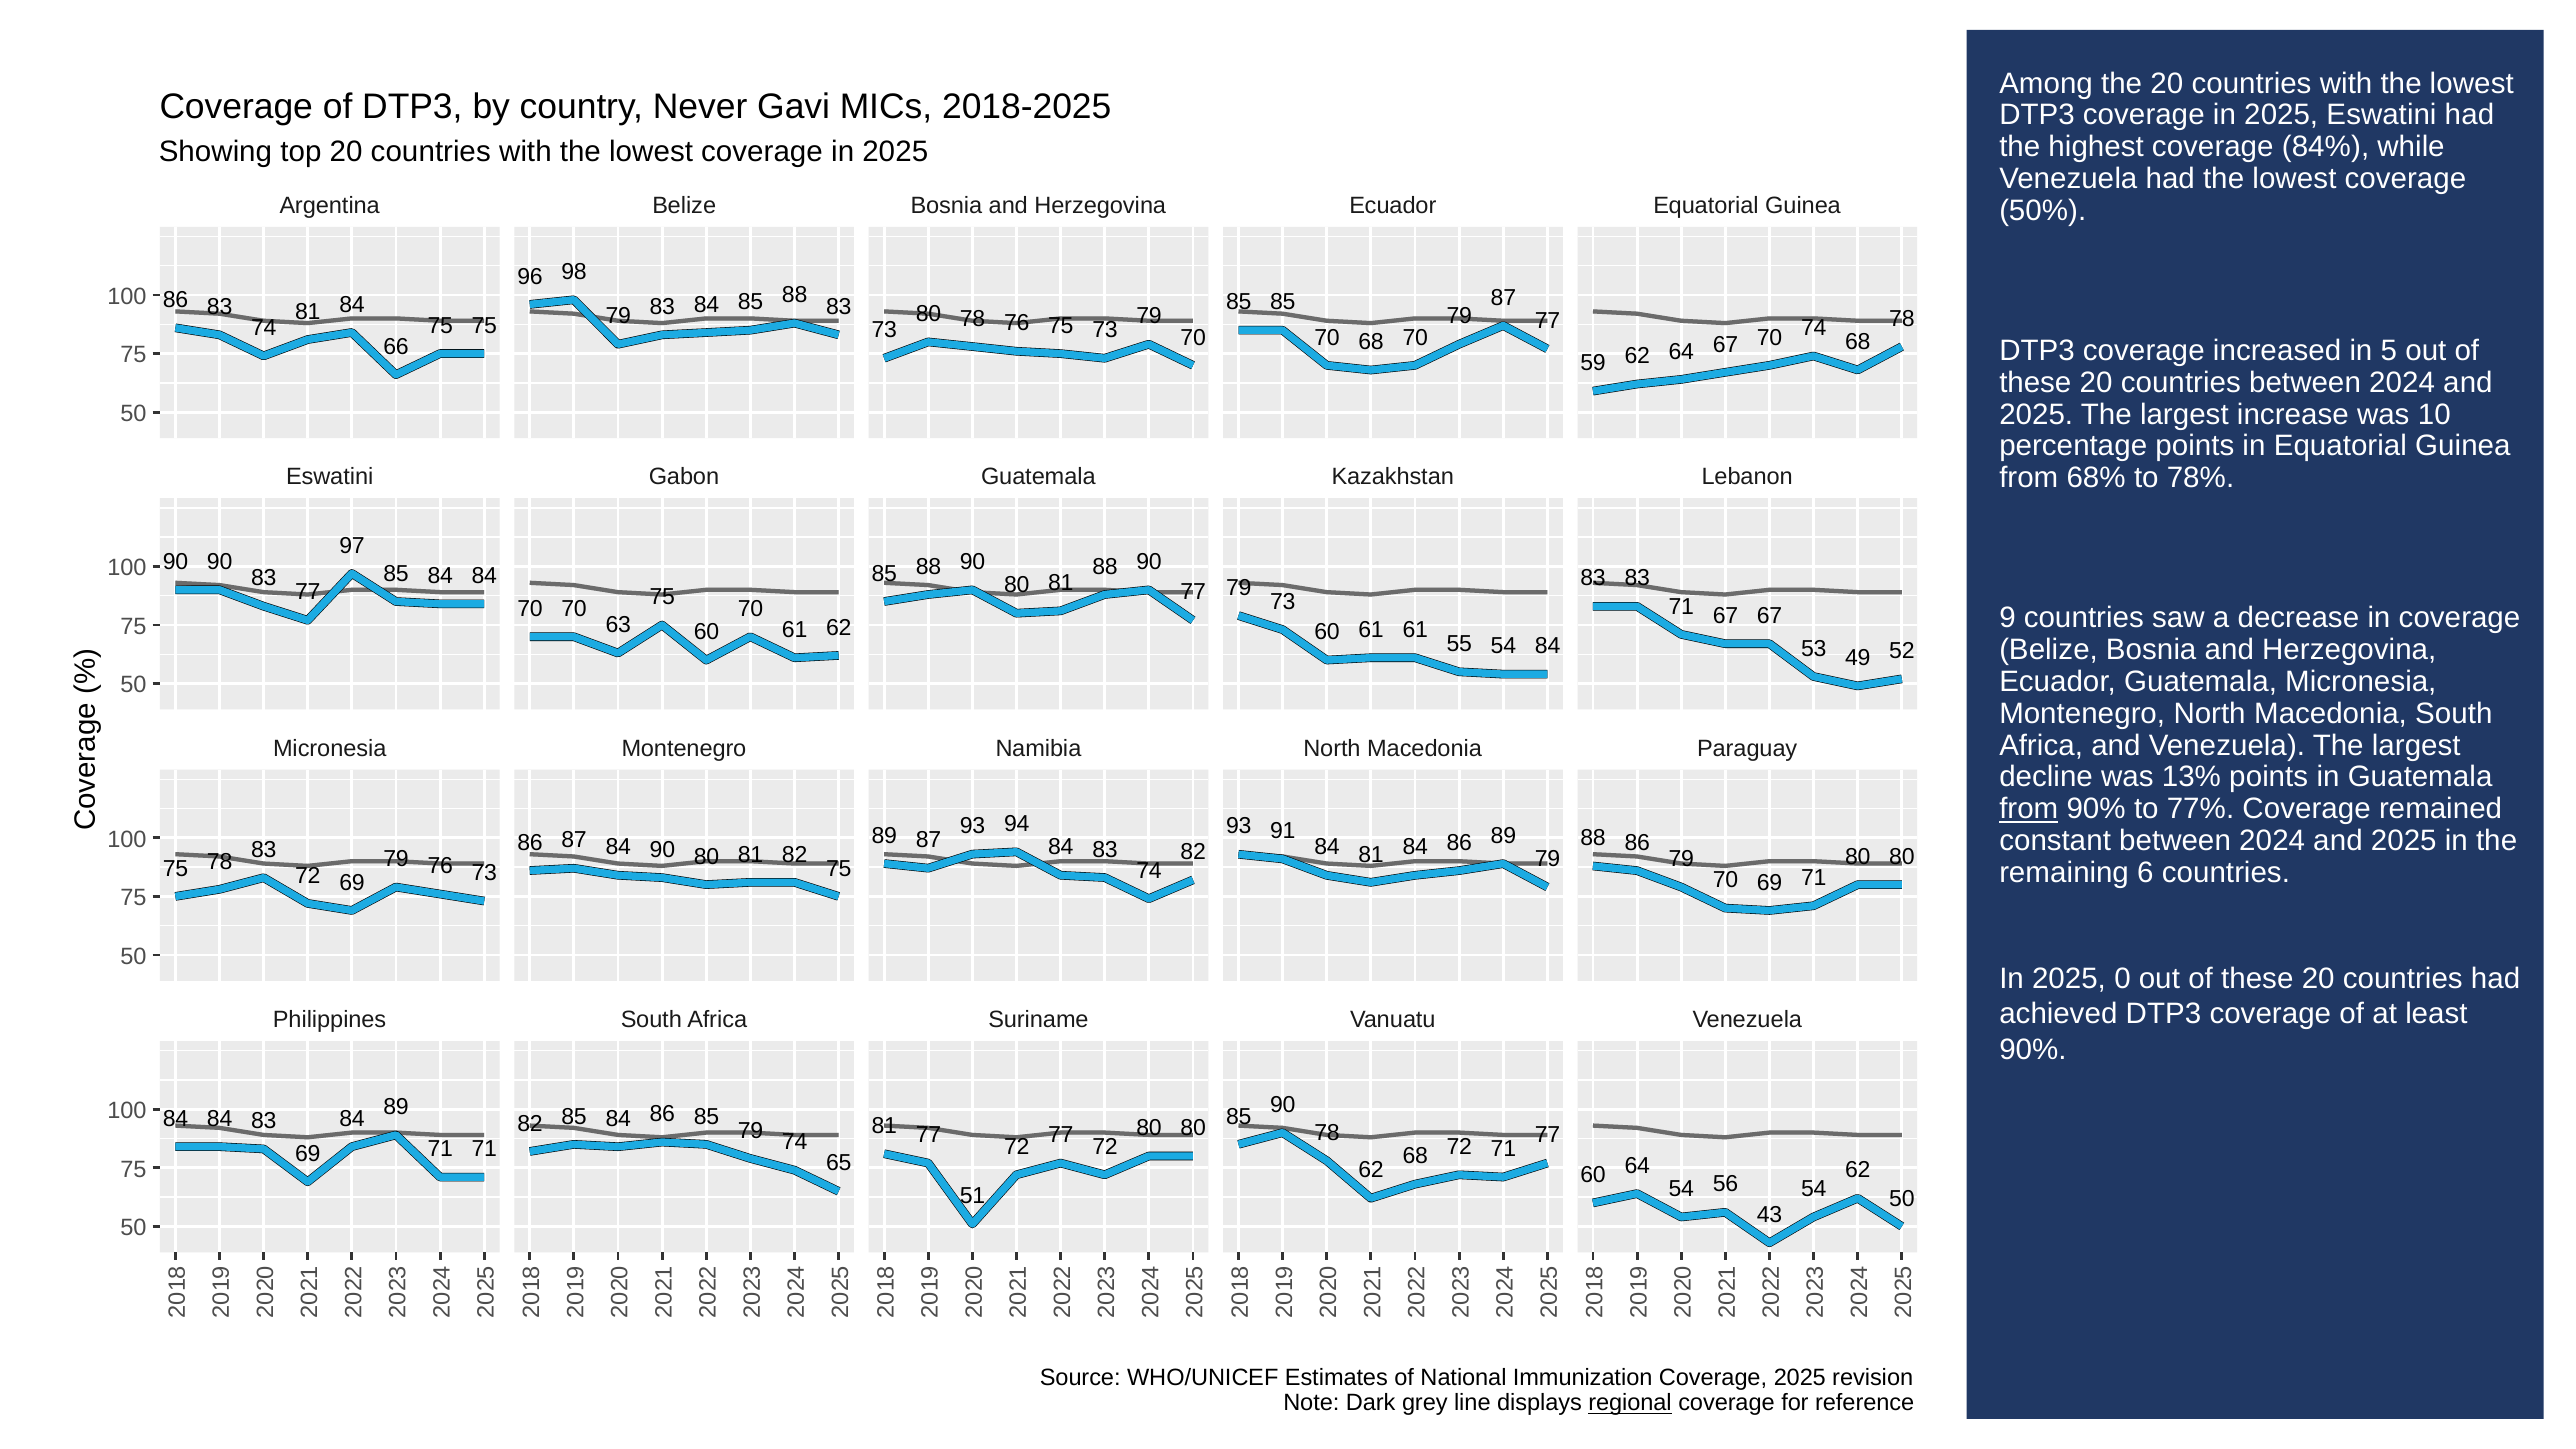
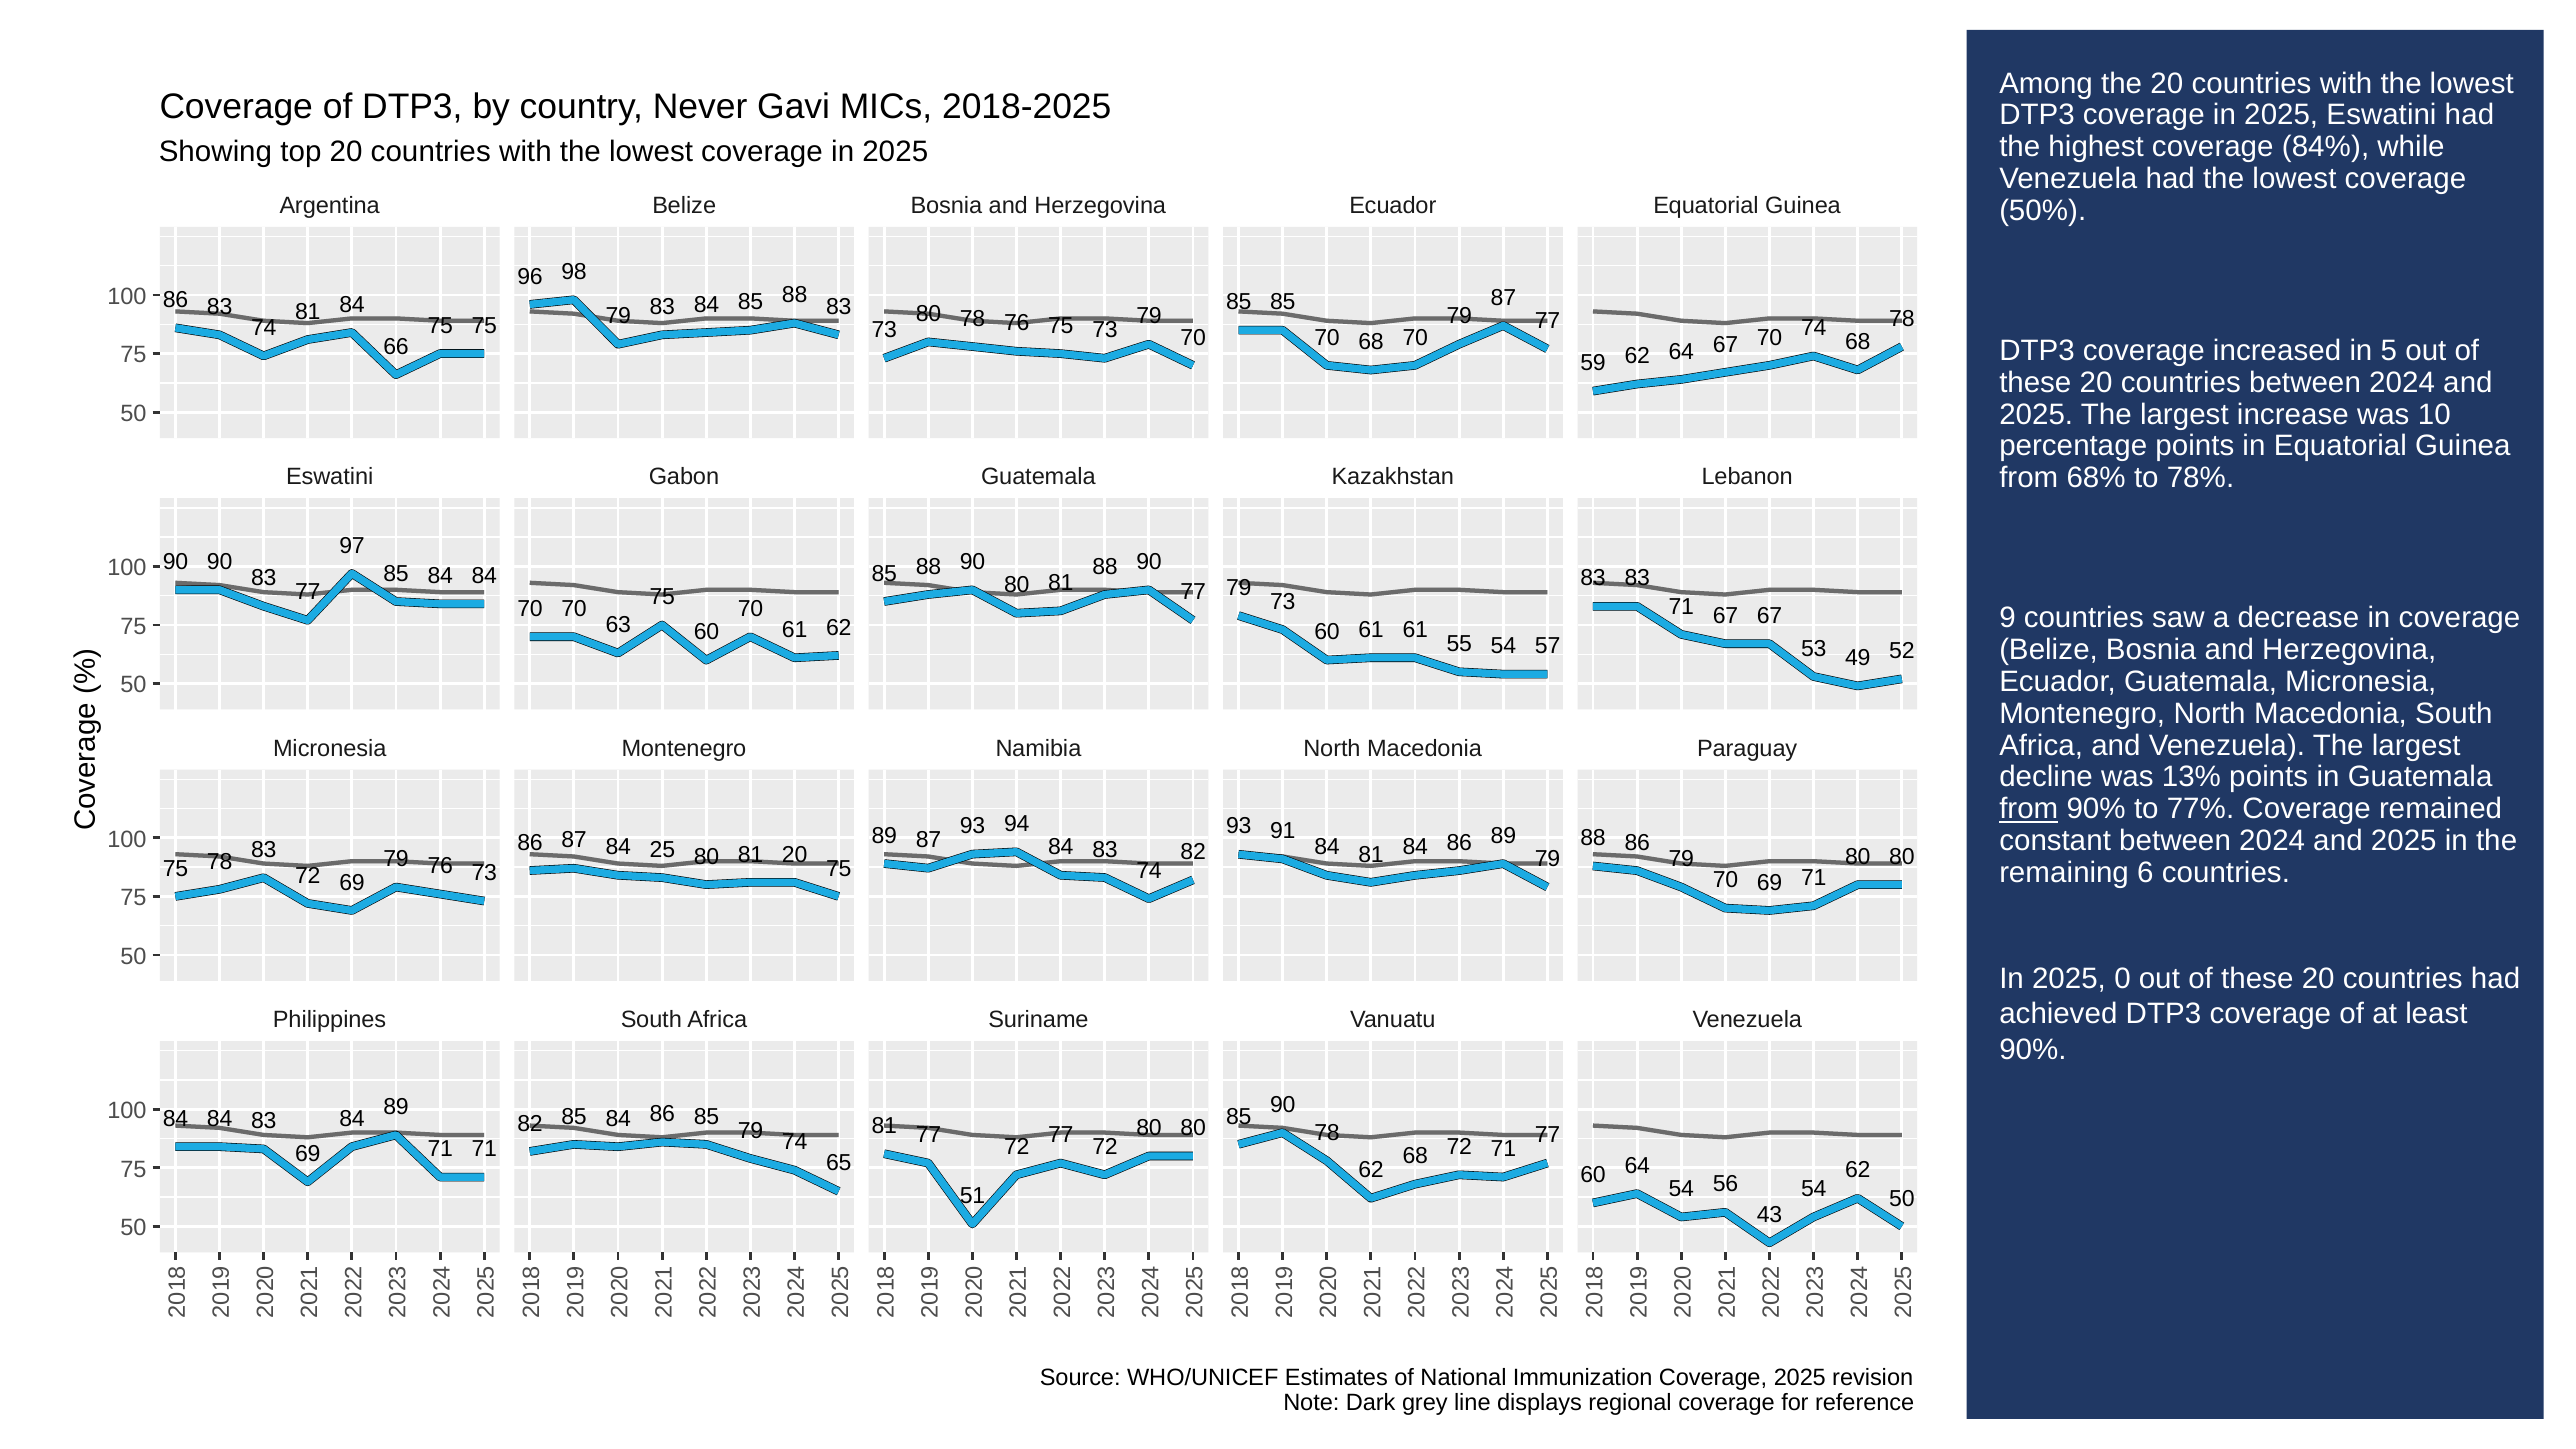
54 84: 84 -> 57
84 90: 90 -> 25
81 82: 82 -> 20
regional underline: present -> none
